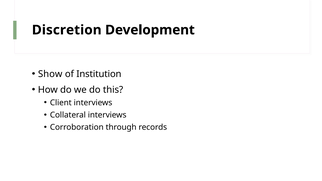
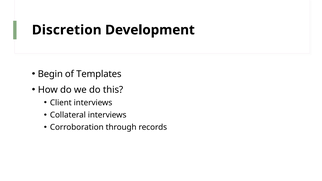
Show: Show -> Begin
Institution: Institution -> Templates
